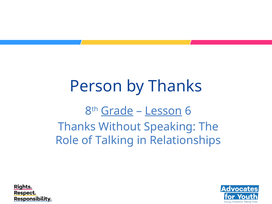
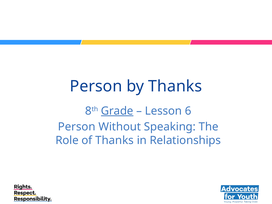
Lesson underline: present -> none
Thanks at (77, 127): Thanks -> Person
of Talking: Talking -> Thanks
